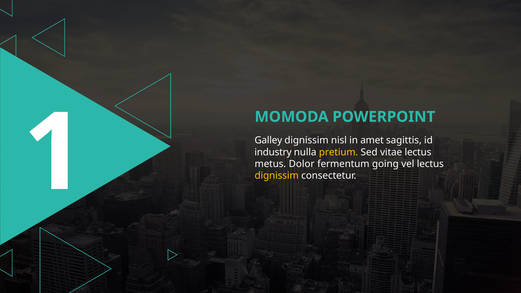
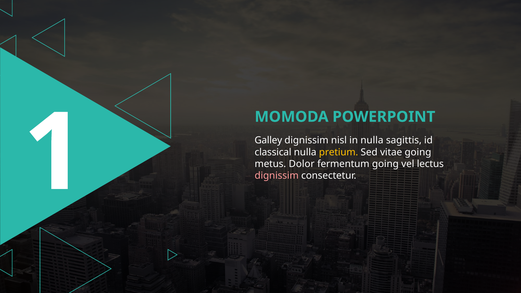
in amet: amet -> nulla
industry: industry -> classical
vitae lectus: lectus -> going
dignissim at (277, 176) colour: yellow -> pink
